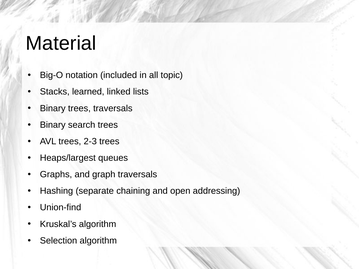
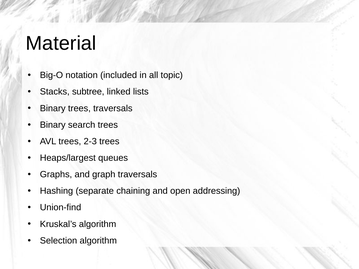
learned: learned -> subtree
